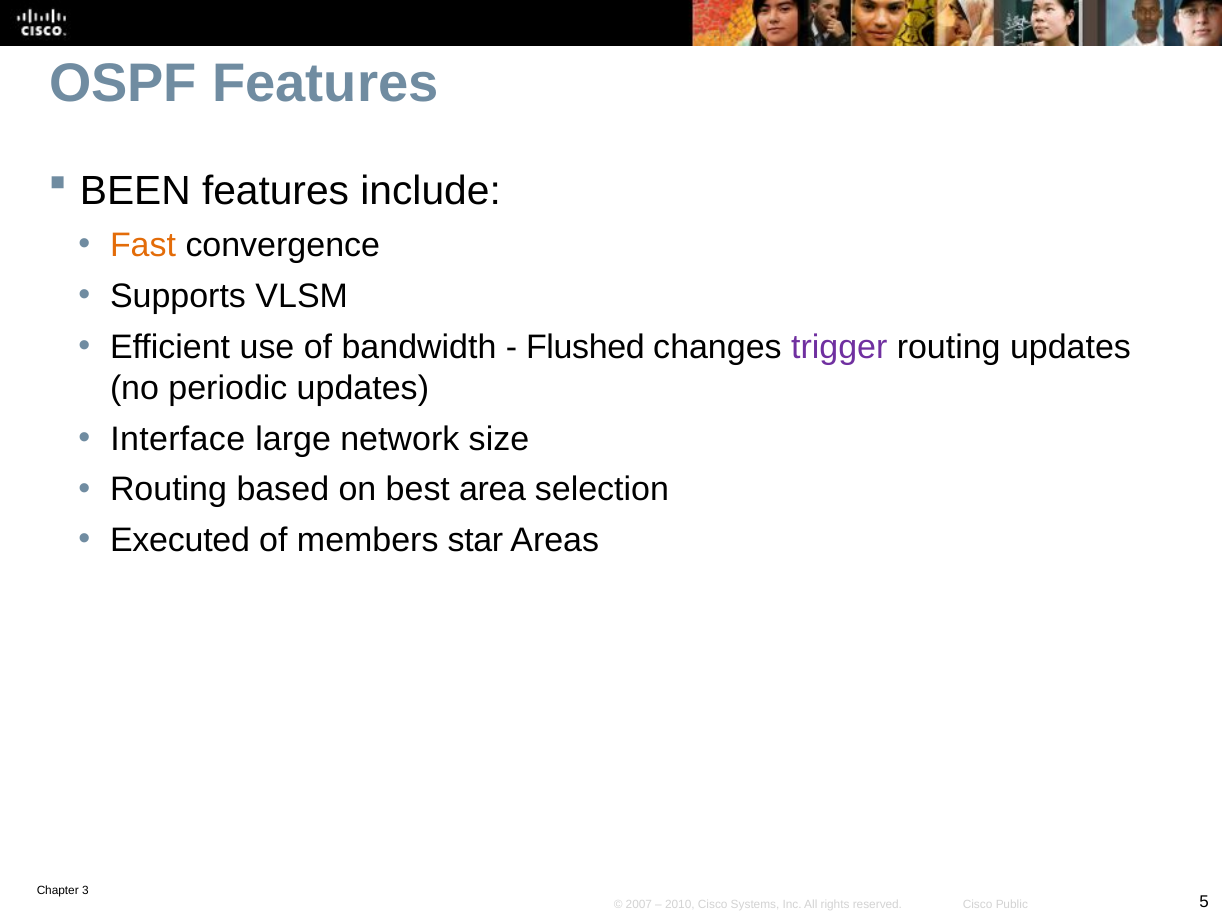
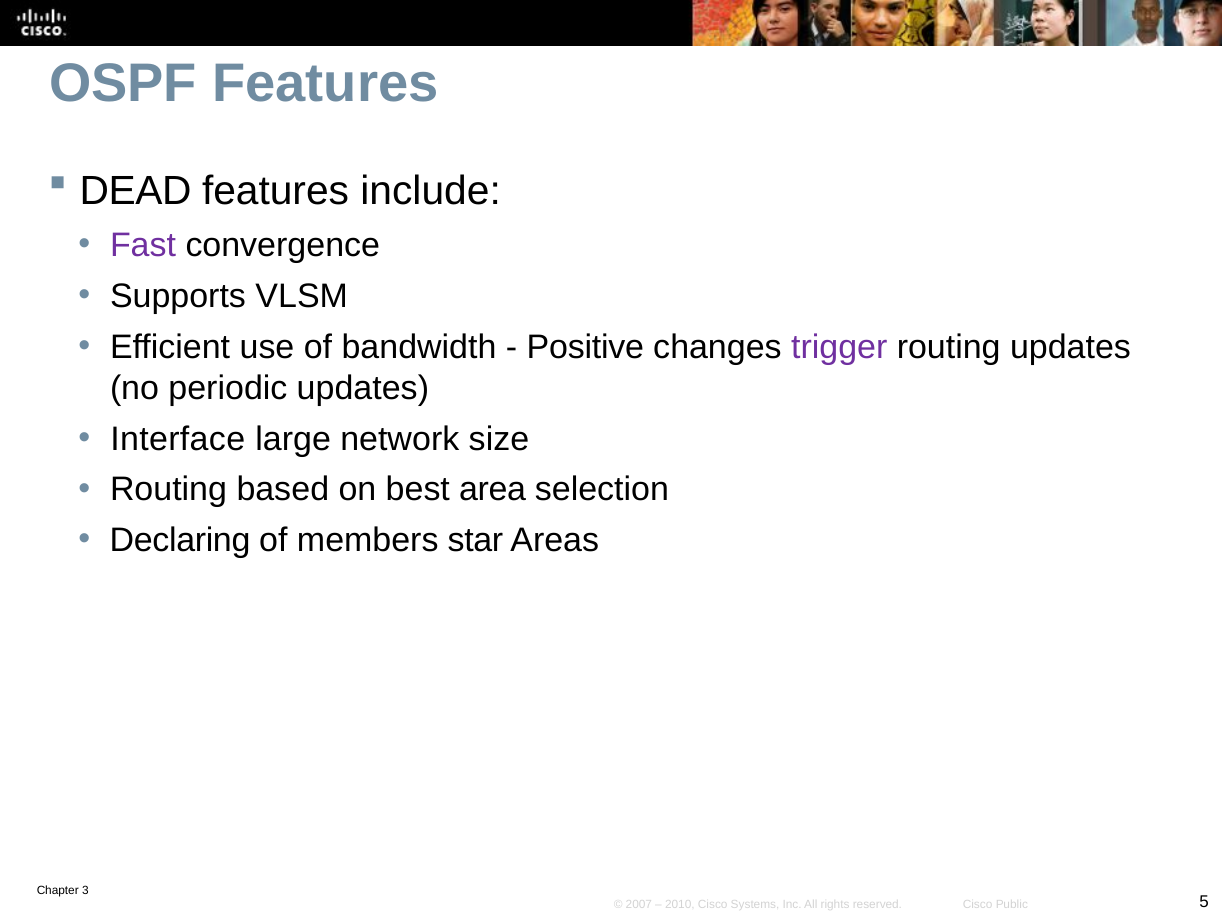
BEEN: BEEN -> DEAD
Fast colour: orange -> purple
Flushed: Flushed -> Positive
Executed: Executed -> Declaring
